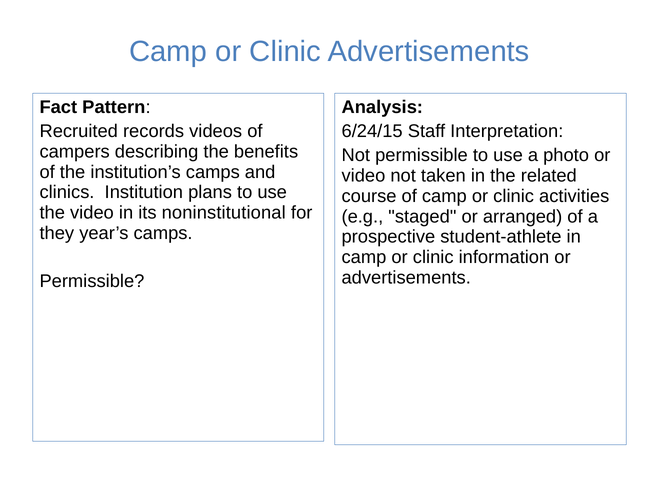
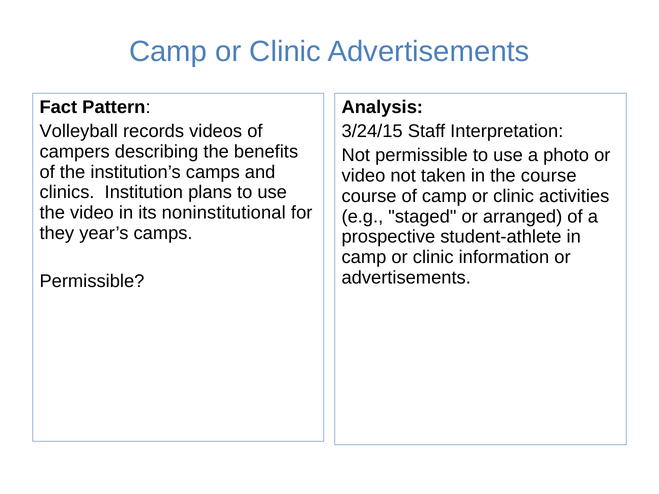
Recruited: Recruited -> Volleyball
6/24/15: 6/24/15 -> 3/24/15
the related: related -> course
